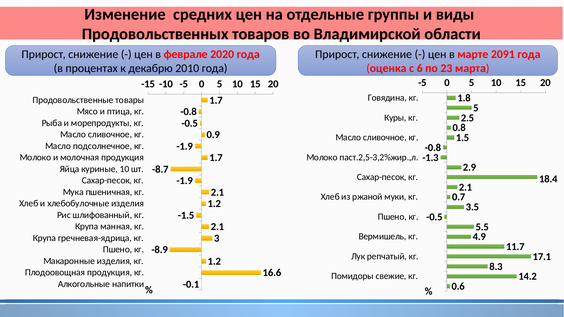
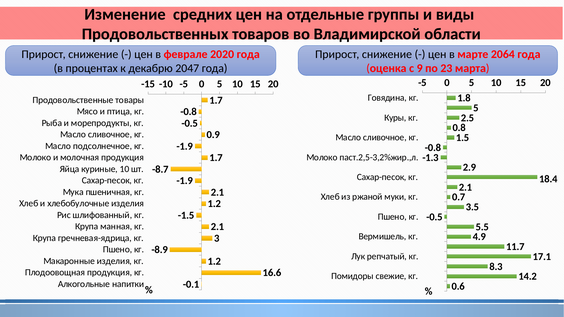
2091: 2091 -> 2064
2010: 2010 -> 2047
6: 6 -> 9
